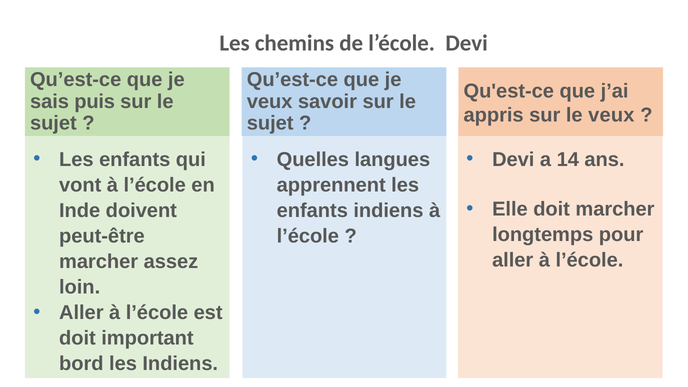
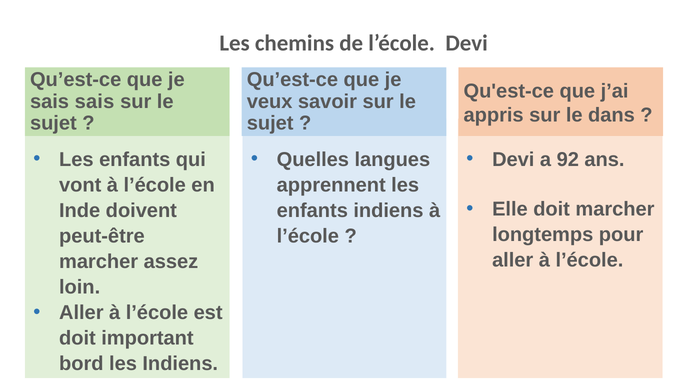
sais puis: puis -> sais
le veux: veux -> dans
14: 14 -> 92
